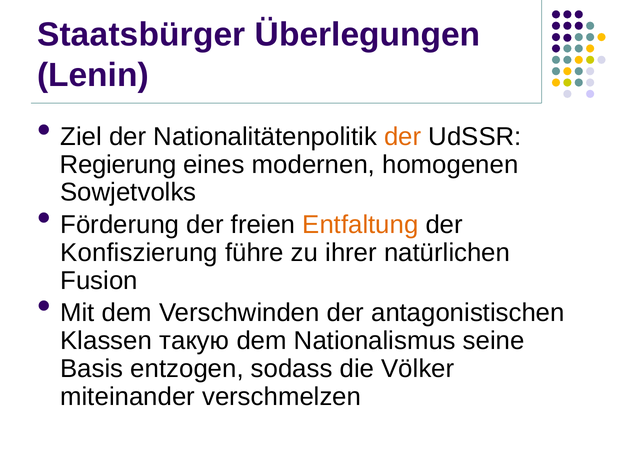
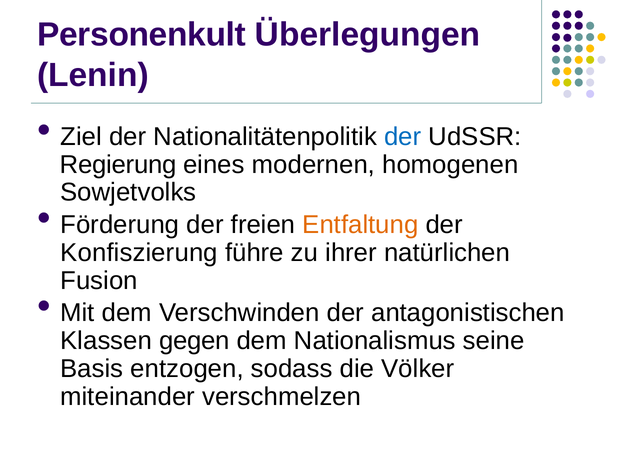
Staatsbürger: Staatsbürger -> Personenkult
der at (403, 137) colour: orange -> blue
такую: такую -> gegen
